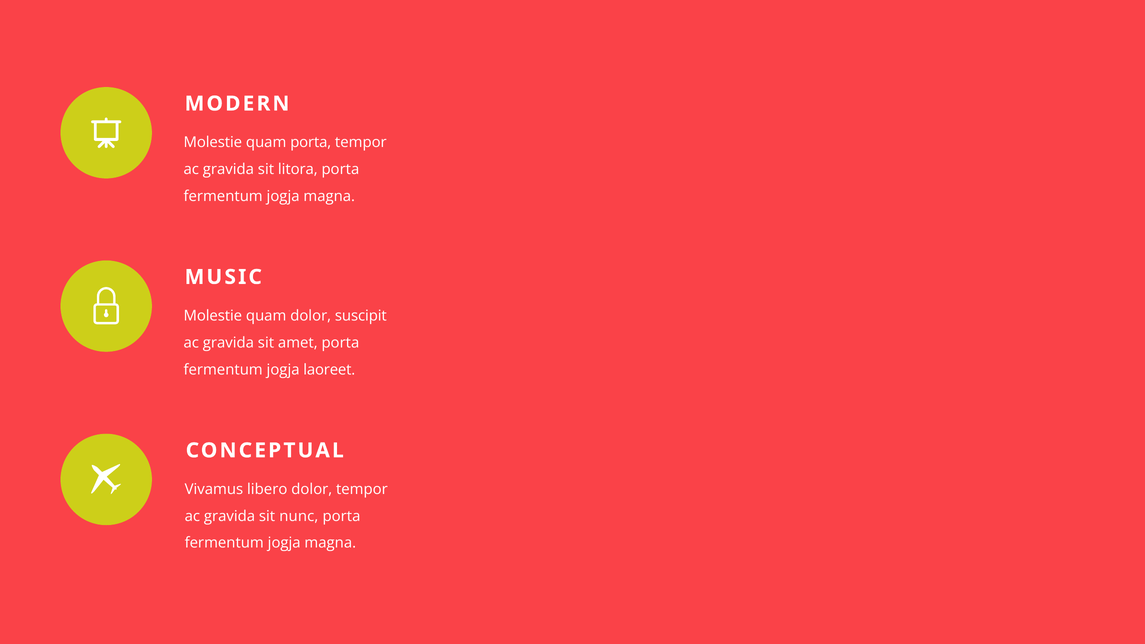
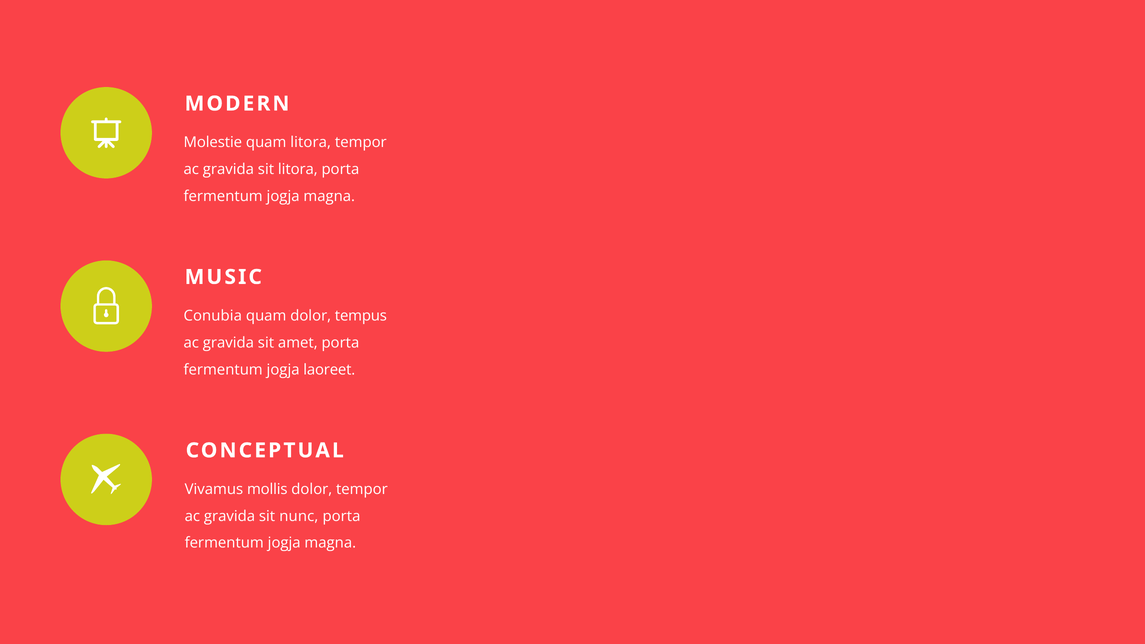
quam porta: porta -> litora
Molestie at (213, 316): Molestie -> Conubia
suscipit: suscipit -> tempus
libero: libero -> mollis
